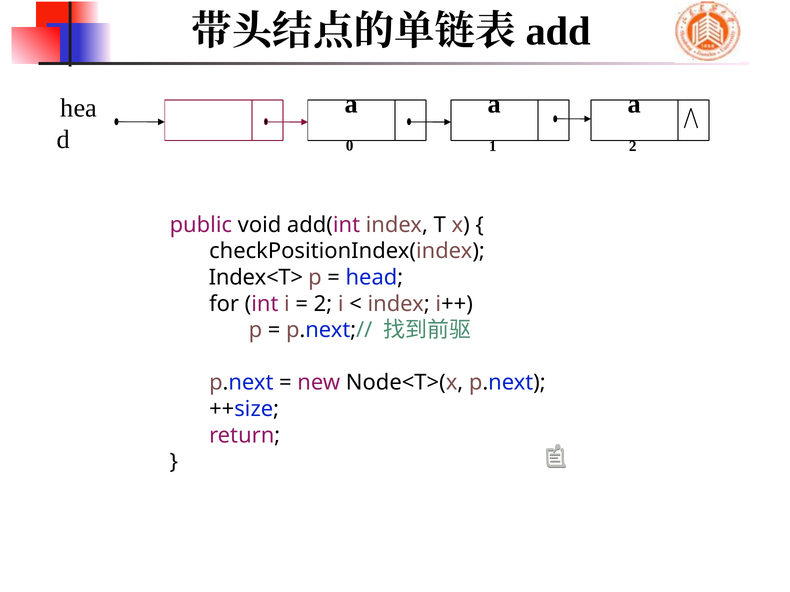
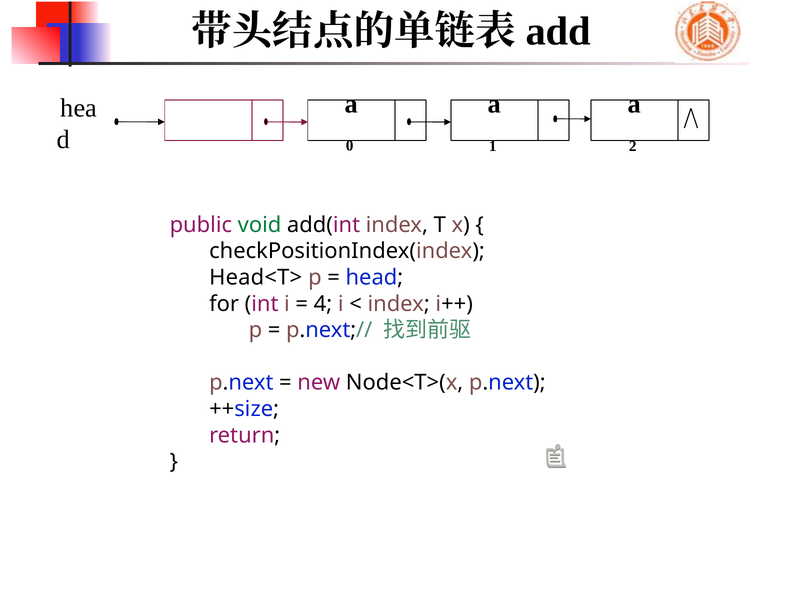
void colour: black -> green
Index<T>: Index<T> -> Head<T>
2 at (323, 304): 2 -> 4
